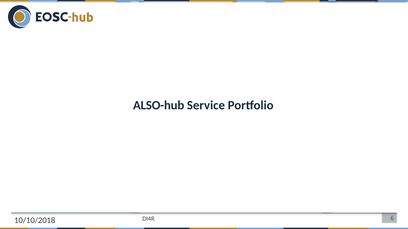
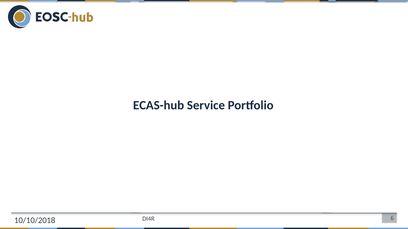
ALSO-hub: ALSO-hub -> ECAS-hub
